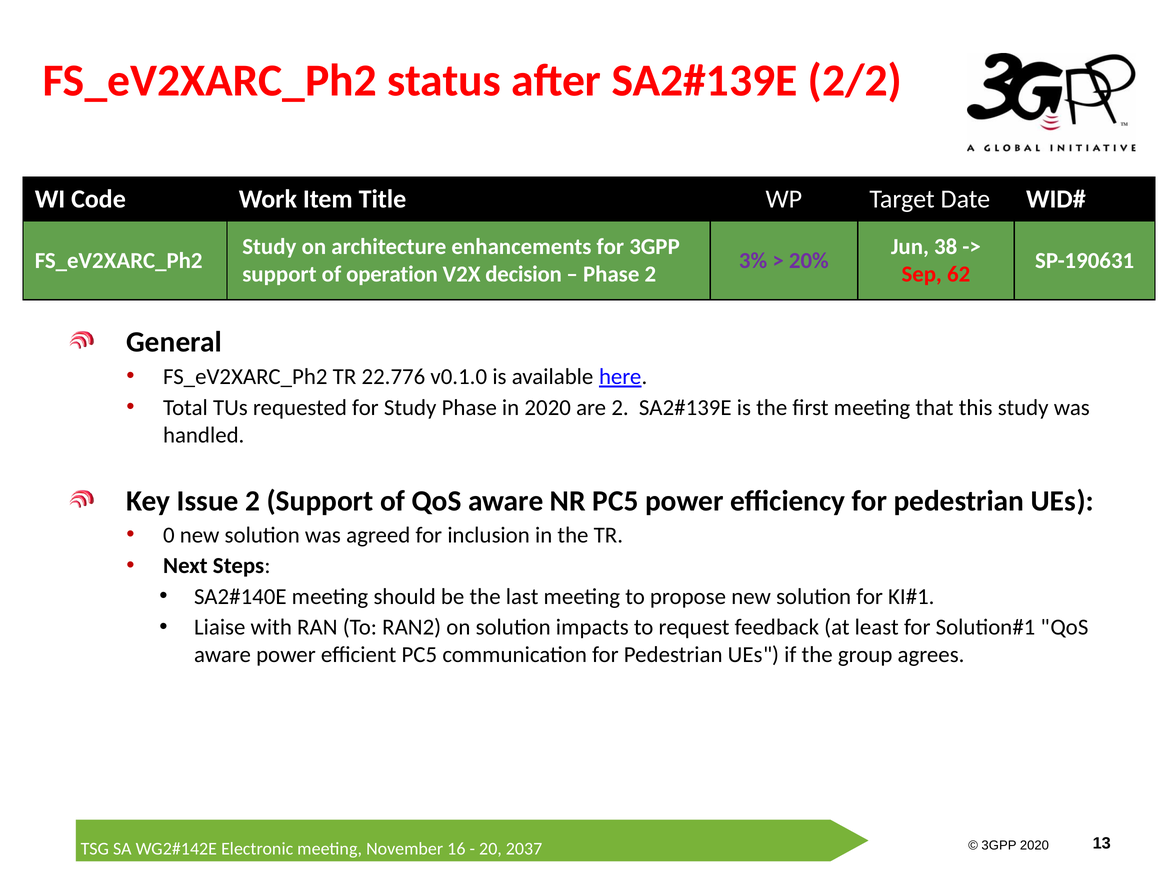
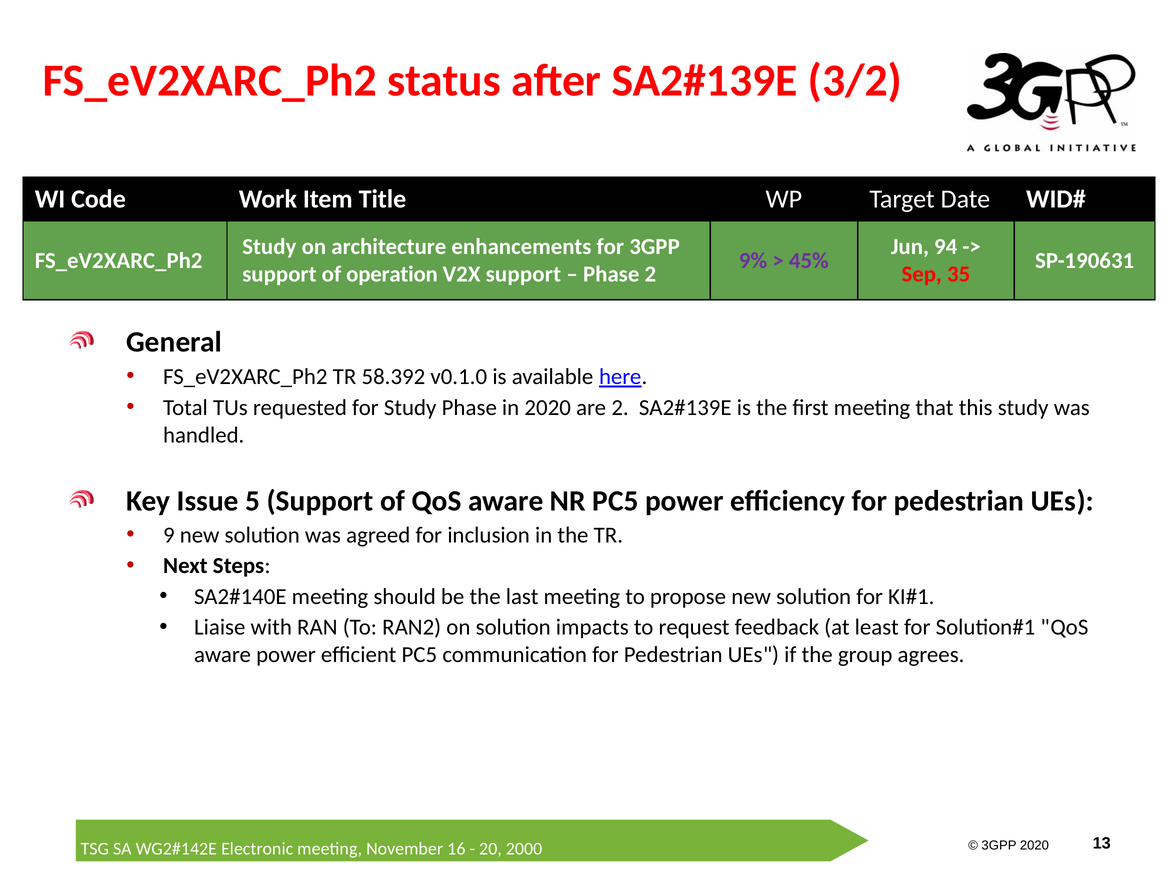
2/2: 2/2 -> 3/2
38: 38 -> 94
3%: 3% -> 9%
20%: 20% -> 45%
V2X decision: decision -> support
62: 62 -> 35
22.776: 22.776 -> 58.392
Issue 2: 2 -> 5
0: 0 -> 9
2037: 2037 -> 2000
